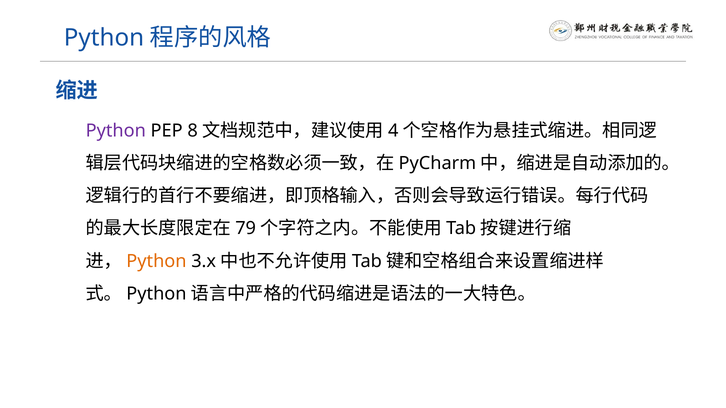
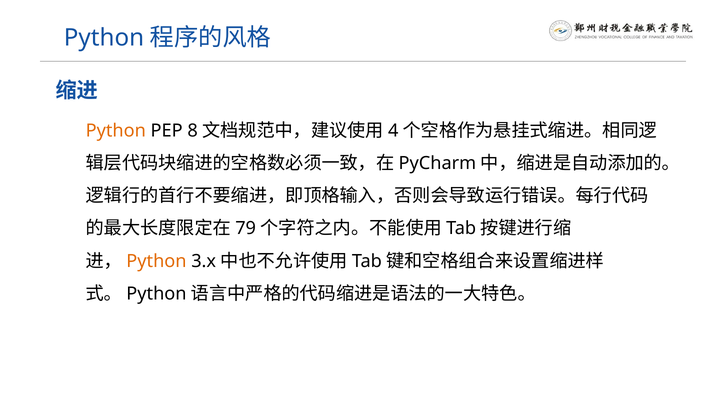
Python at (116, 131) colour: purple -> orange
